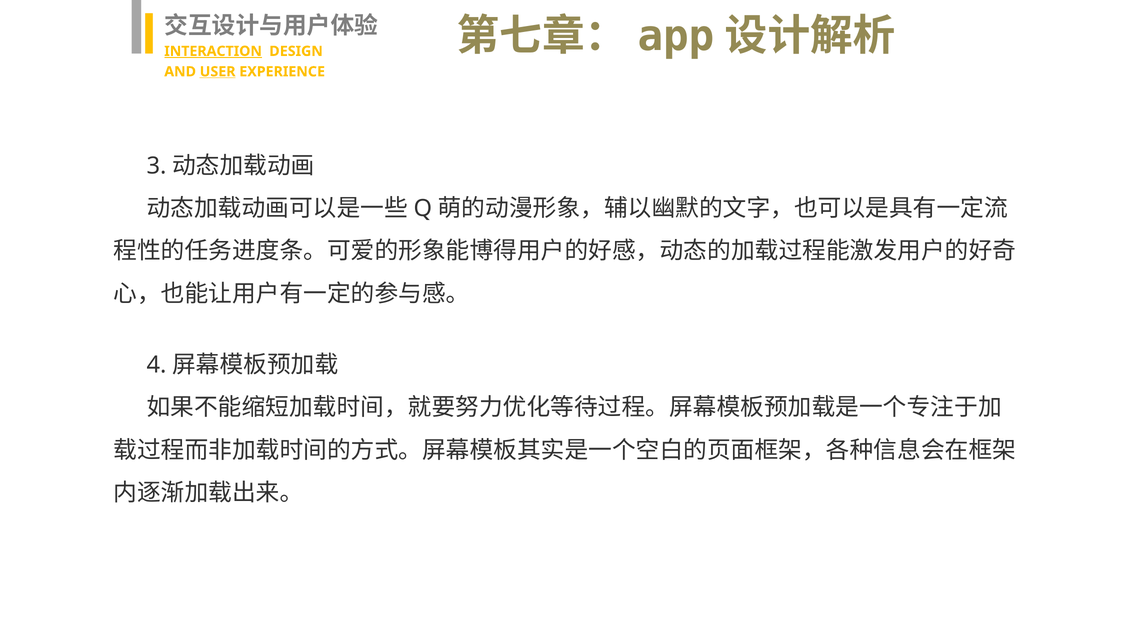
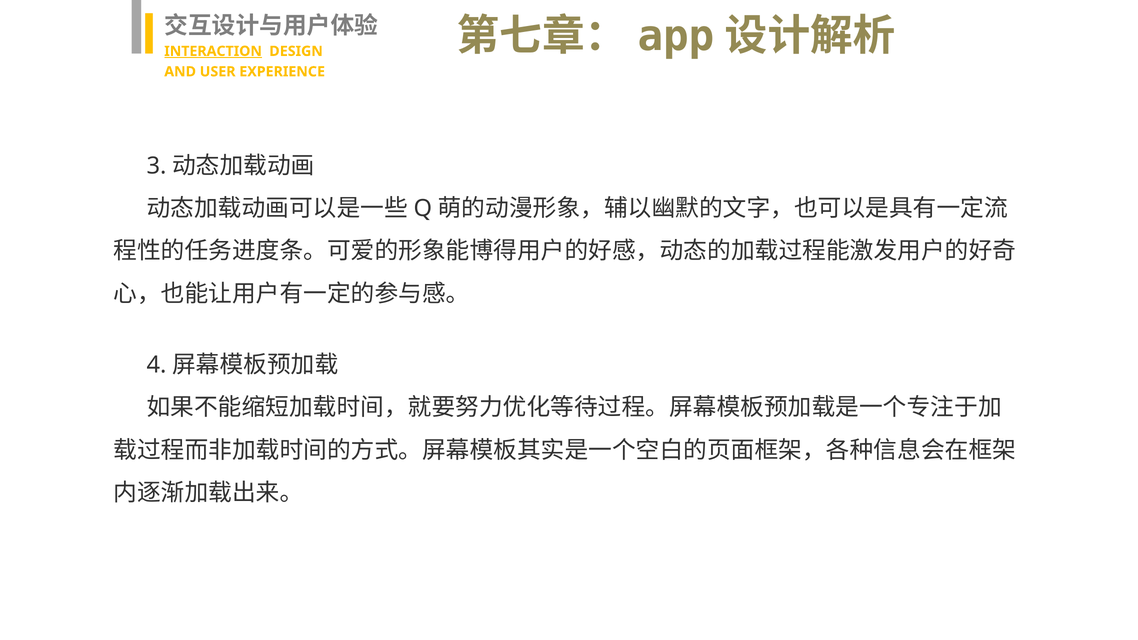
USER underline: present -> none
